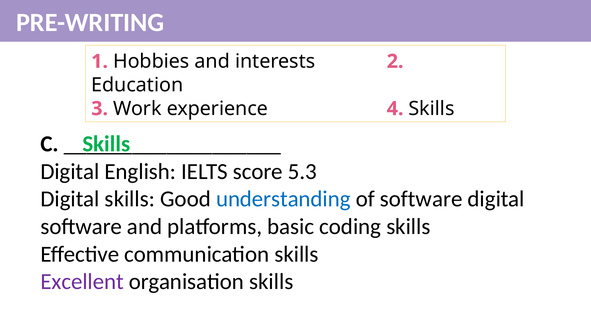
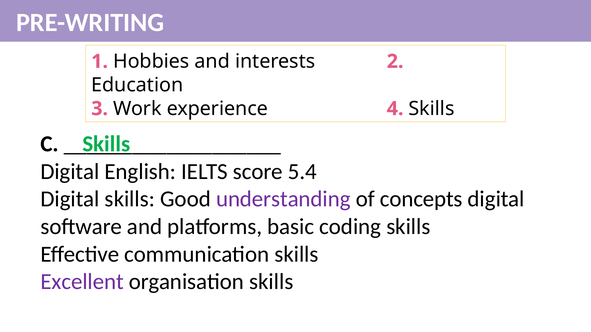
5.3: 5.3 -> 5.4
understanding colour: blue -> purple
of software: software -> concepts
